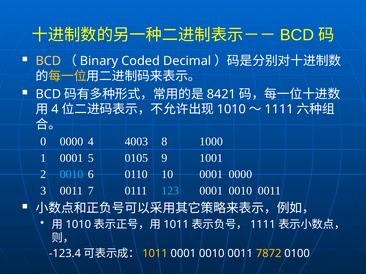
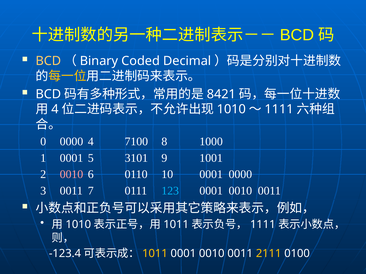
4003: 4003 -> 7100
0105: 0105 -> 3101
0010 at (71, 175) colour: light blue -> pink
7872: 7872 -> 2111
